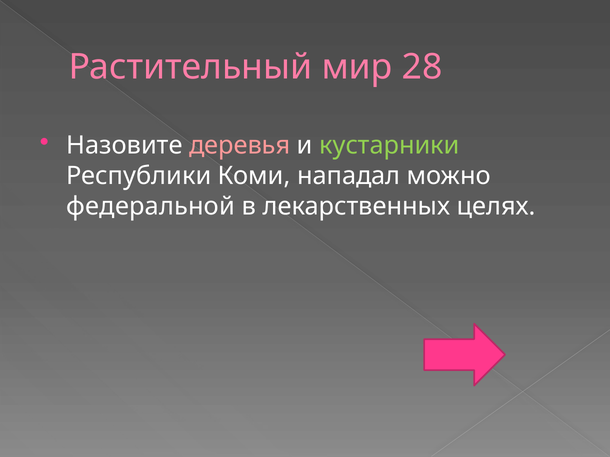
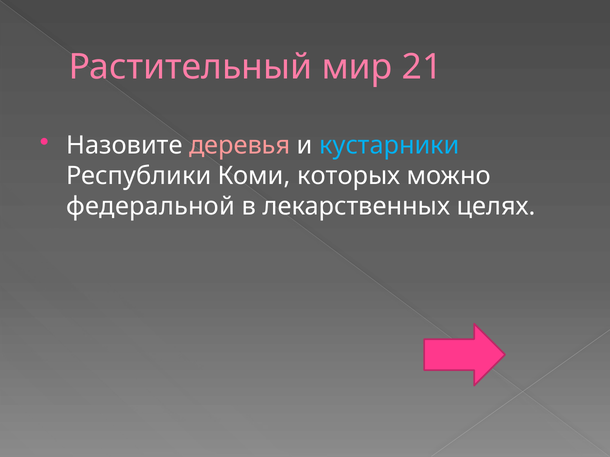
28: 28 -> 21
кустарники colour: light green -> light blue
нападал: нападал -> которых
